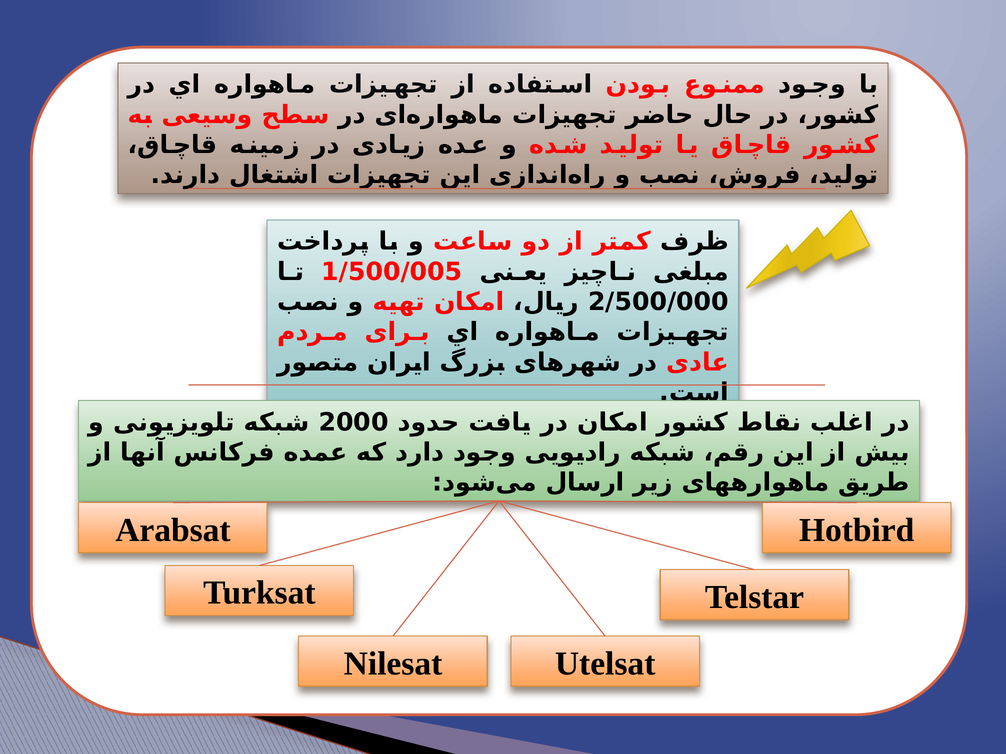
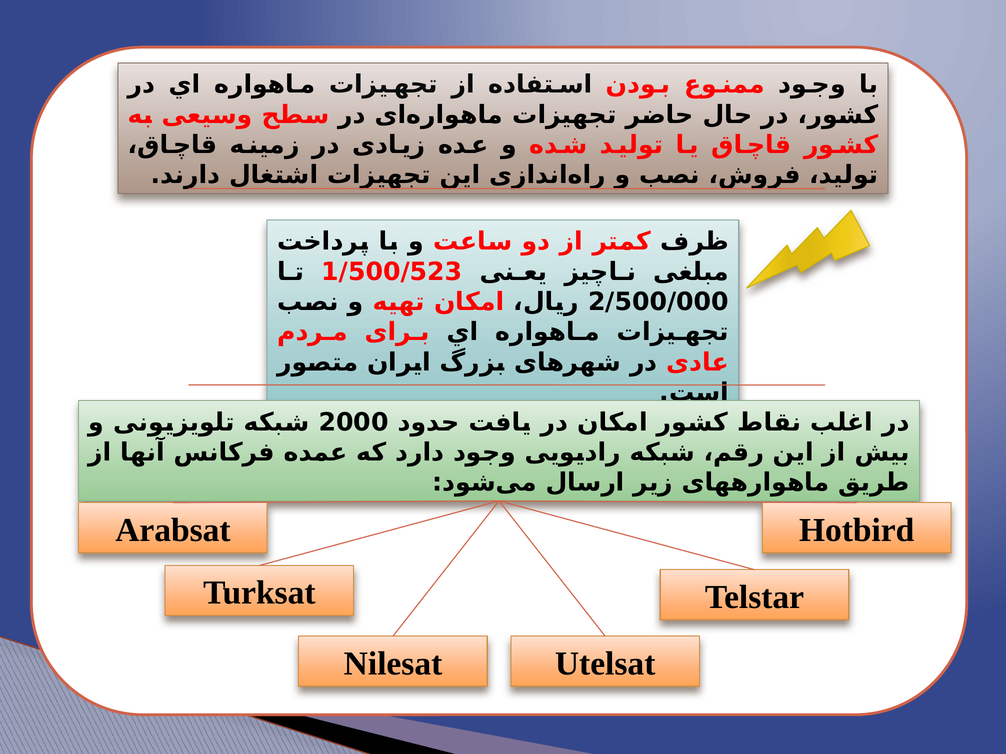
1/500/005: 1/500/005 -> 1/500/523
